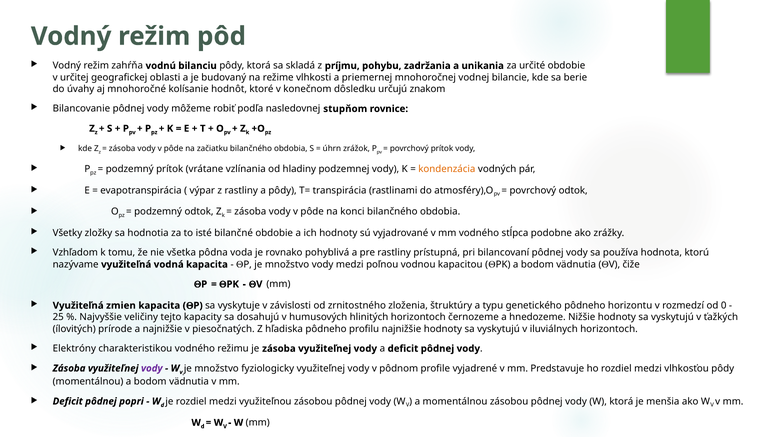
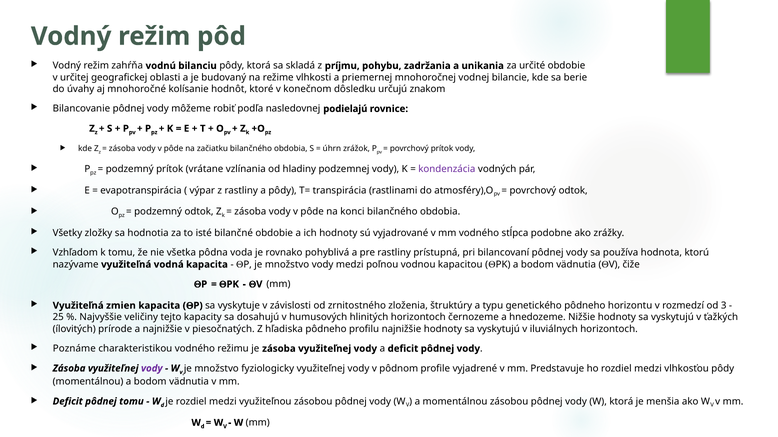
stupňom: stupňom -> podielajú
kondenzácia colour: orange -> purple
0: 0 -> 3
Elektróny: Elektróny -> Poznáme
pôdnej popri: popri -> tomu
